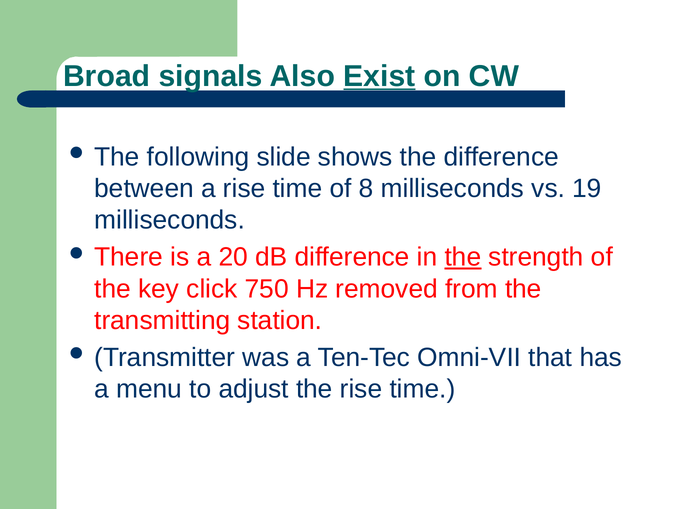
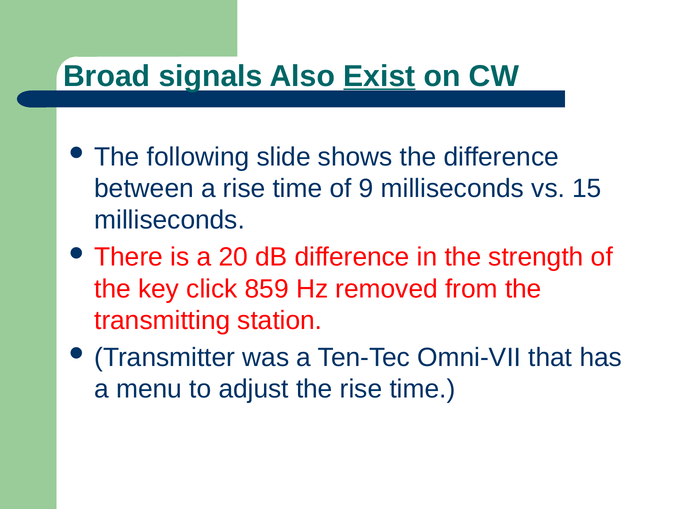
8: 8 -> 9
19: 19 -> 15
the at (463, 257) underline: present -> none
750: 750 -> 859
